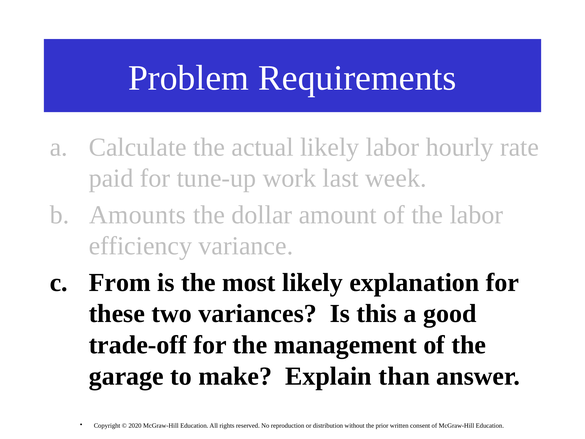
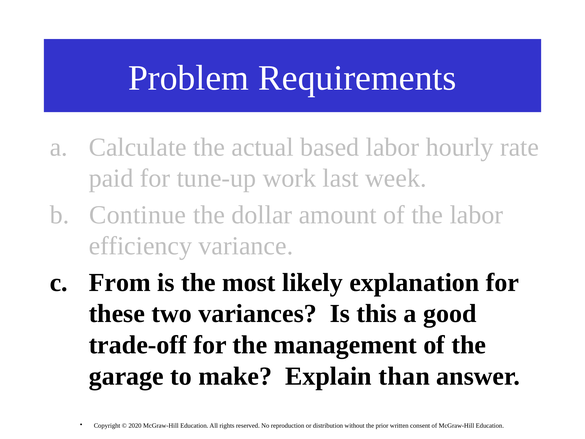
actual likely: likely -> based
Amounts: Amounts -> Continue
